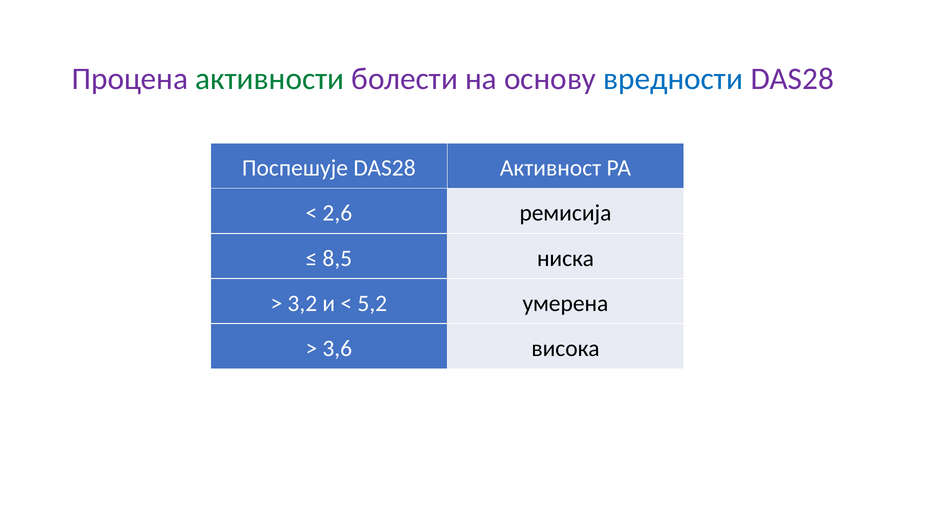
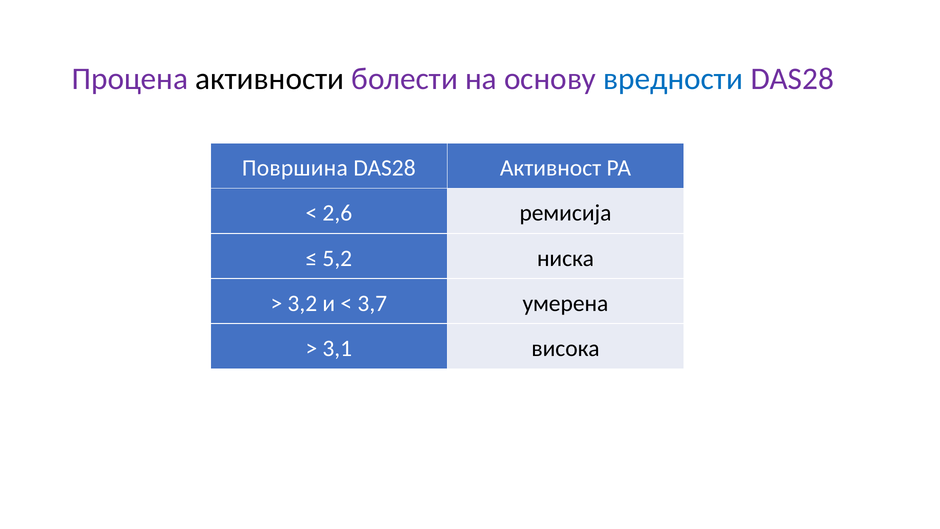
активности colour: green -> black
Поспешује: Поспешује -> Површина
8,5: 8,5 -> 5,2
5,2: 5,2 -> 3,7
3,6: 3,6 -> 3,1
